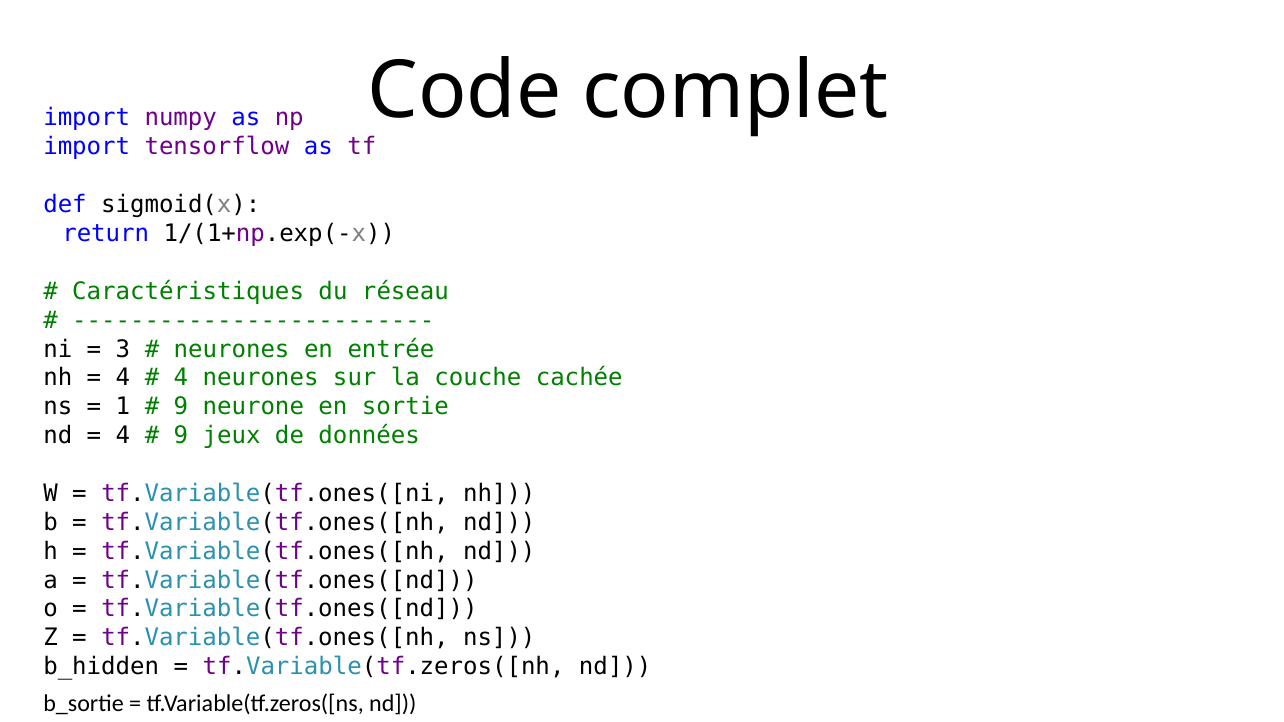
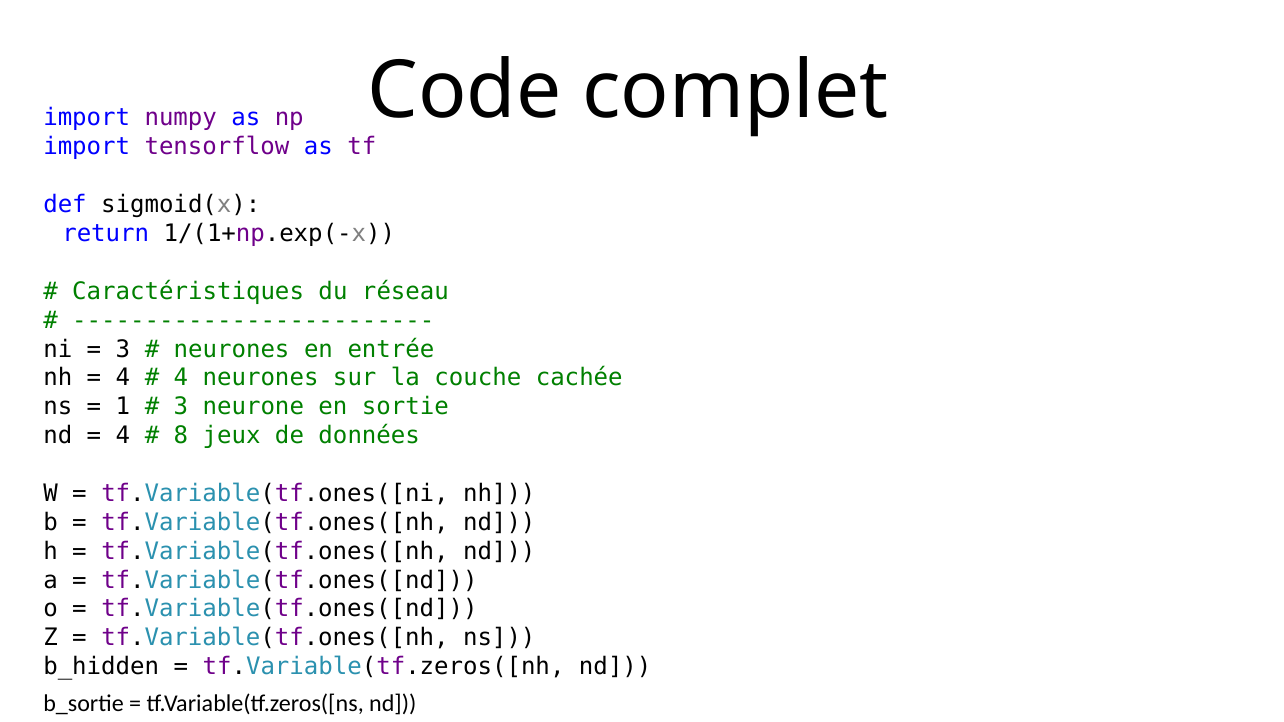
9 at (181, 407): 9 -> 3
9 at (181, 436): 9 -> 8
